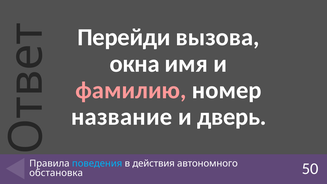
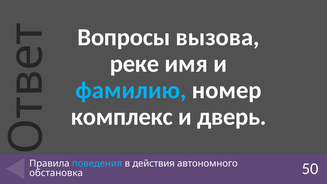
Перейди: Перейди -> Вопросы
окна: окна -> реке
фамилию colour: pink -> light blue
название: название -> комплекс
